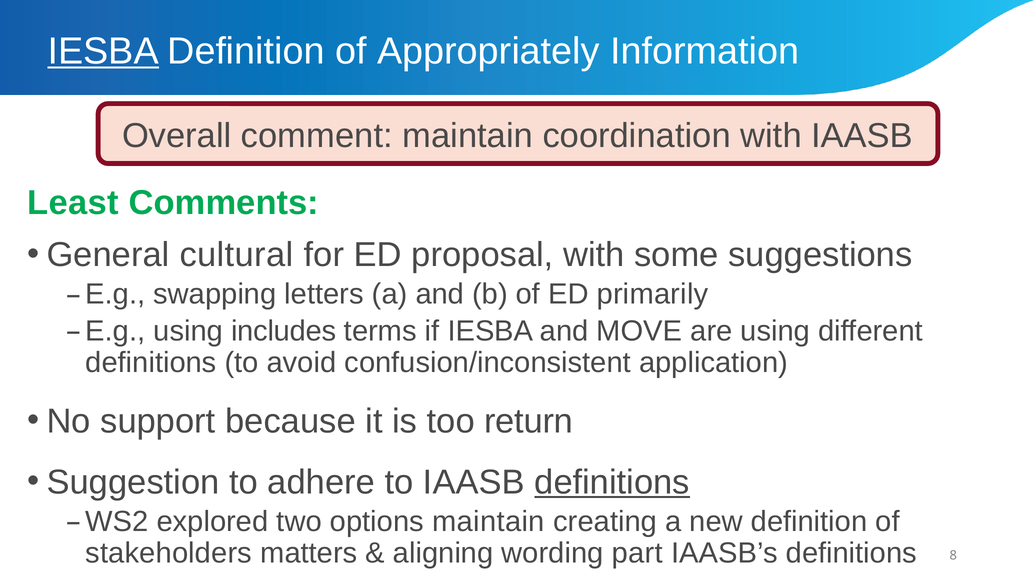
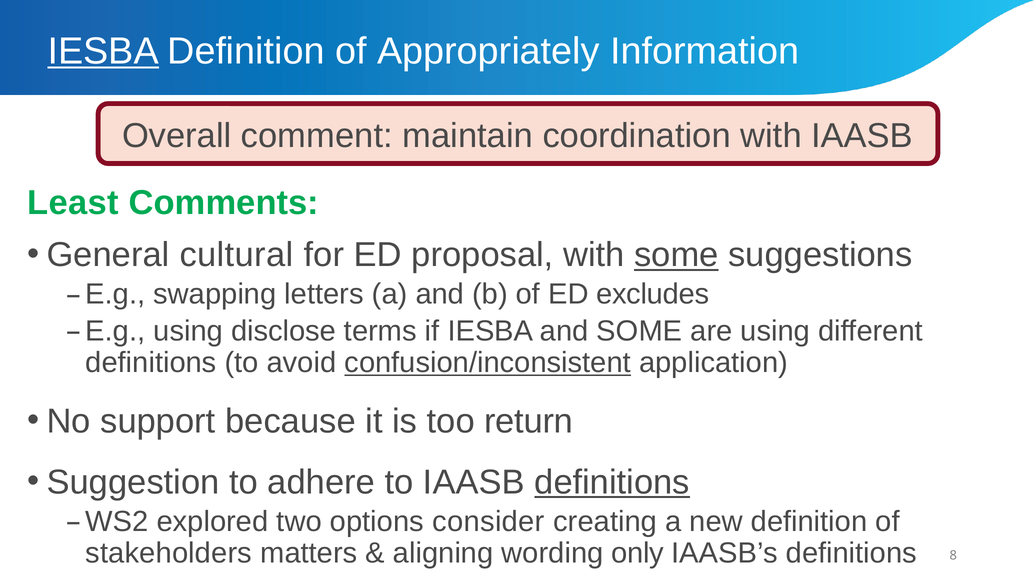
some at (676, 255) underline: none -> present
primarily: primarily -> excludes
includes: includes -> disclose
and MOVE: MOVE -> SOME
confusion/inconsistent underline: none -> present
options maintain: maintain -> consider
part: part -> only
